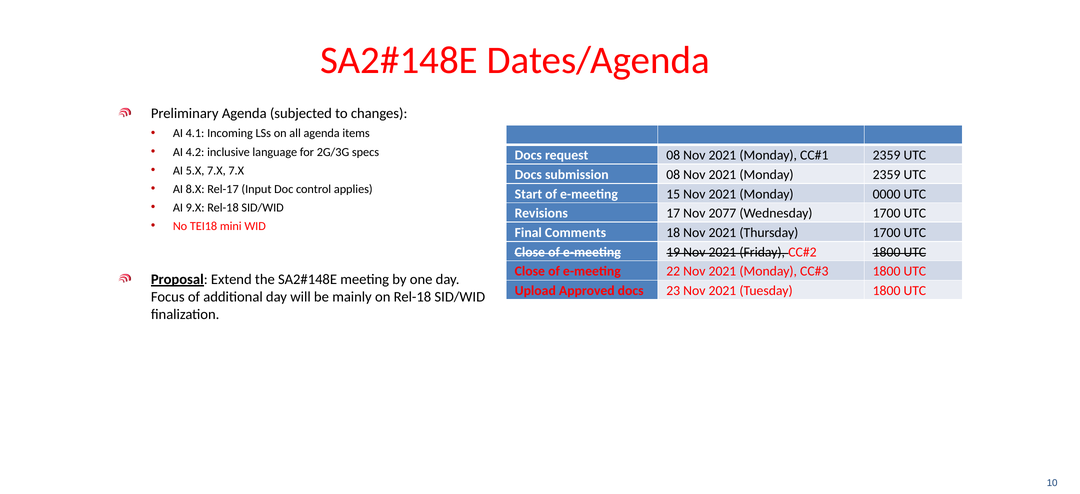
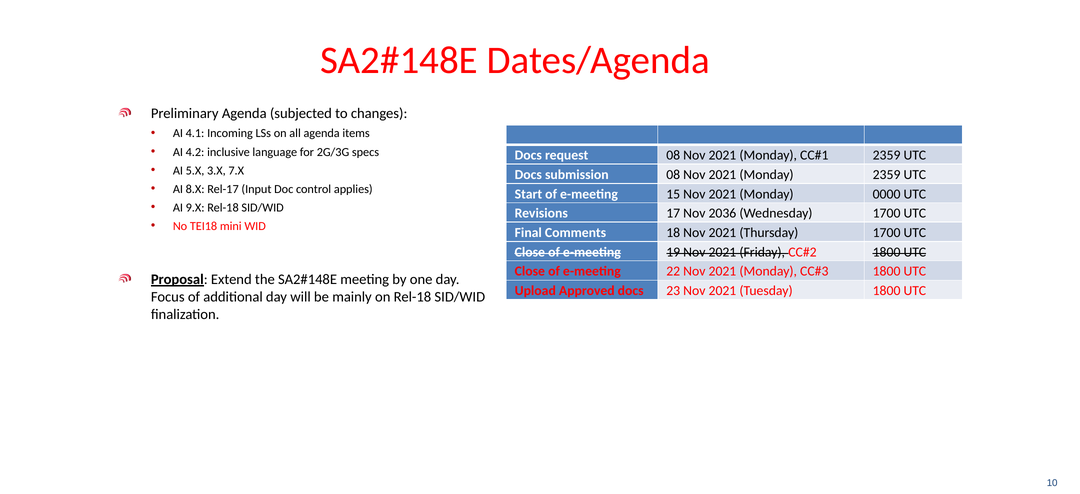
5.X 7.X: 7.X -> 3.X
2077: 2077 -> 2036
